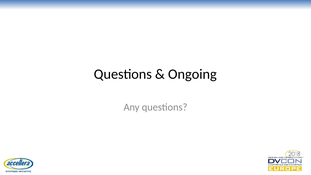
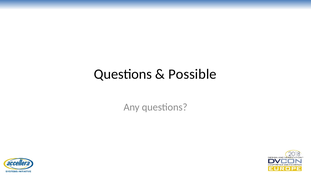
Ongoing: Ongoing -> Possible
